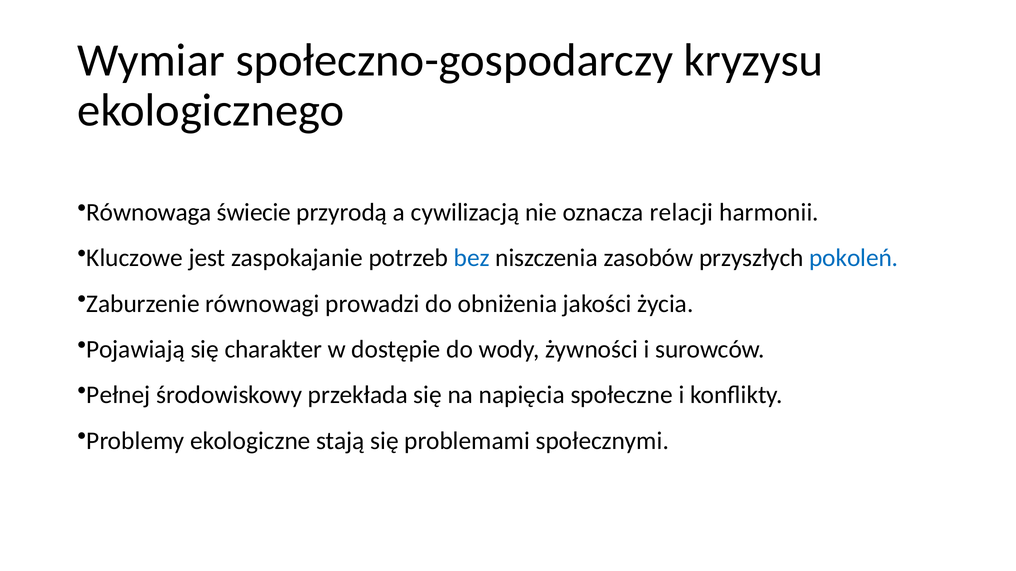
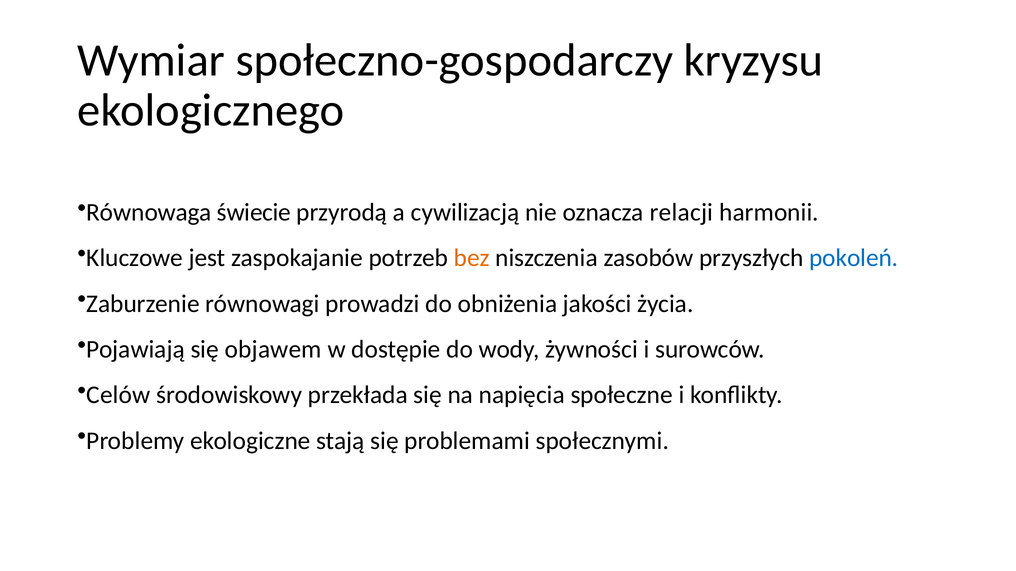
bez colour: blue -> orange
charakter: charakter -> objawem
Pełnej: Pełnej -> Celów
